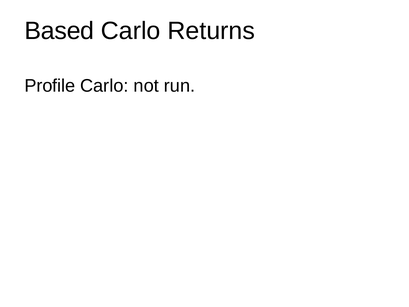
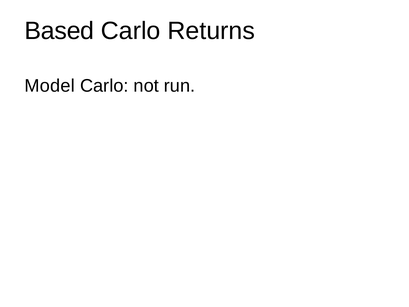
Profile: Profile -> Model
